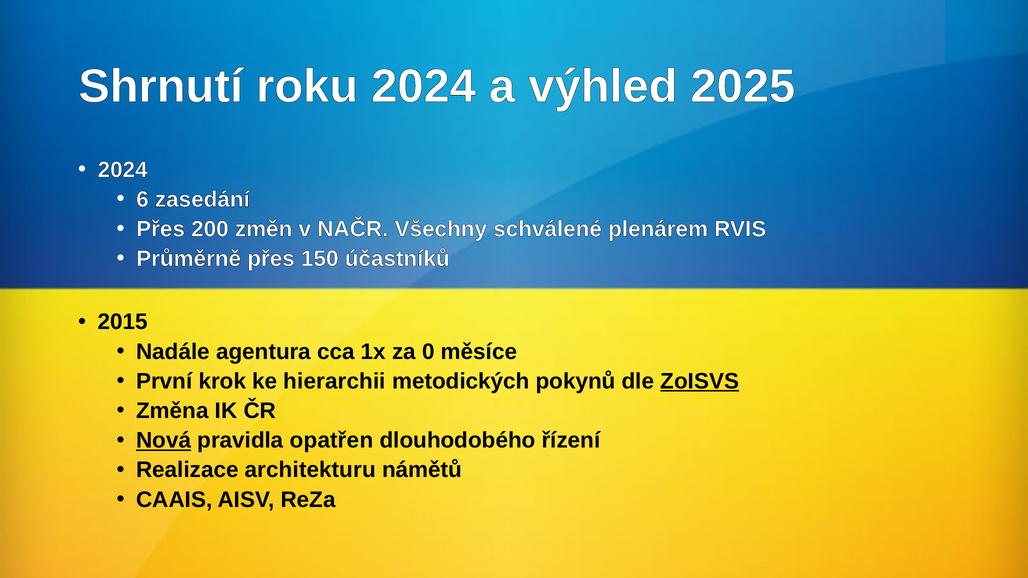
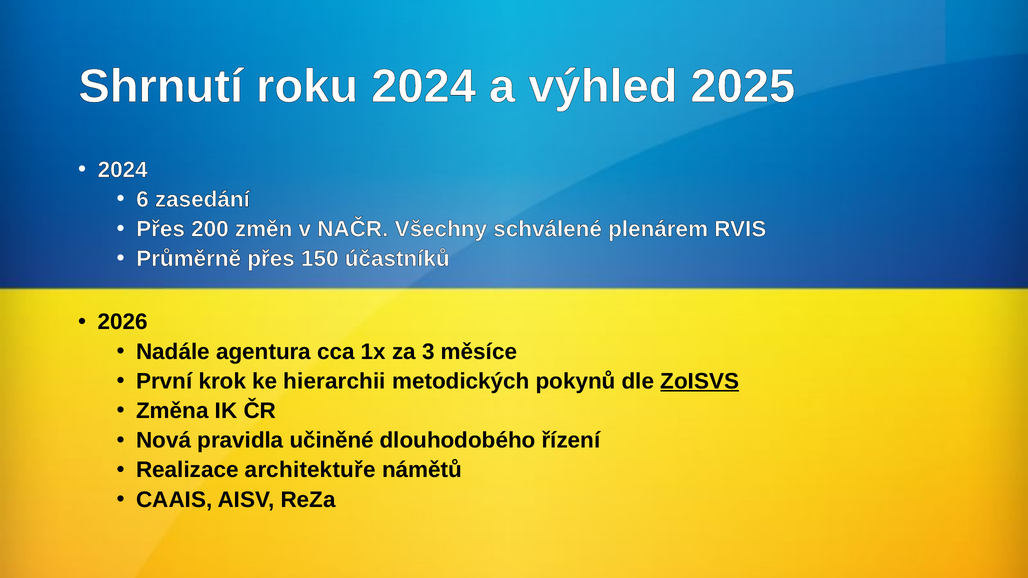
2015: 2015 -> 2026
0: 0 -> 3
Nová underline: present -> none
opatřen: opatřen -> učiněné
architekturu: architekturu -> architektuře
